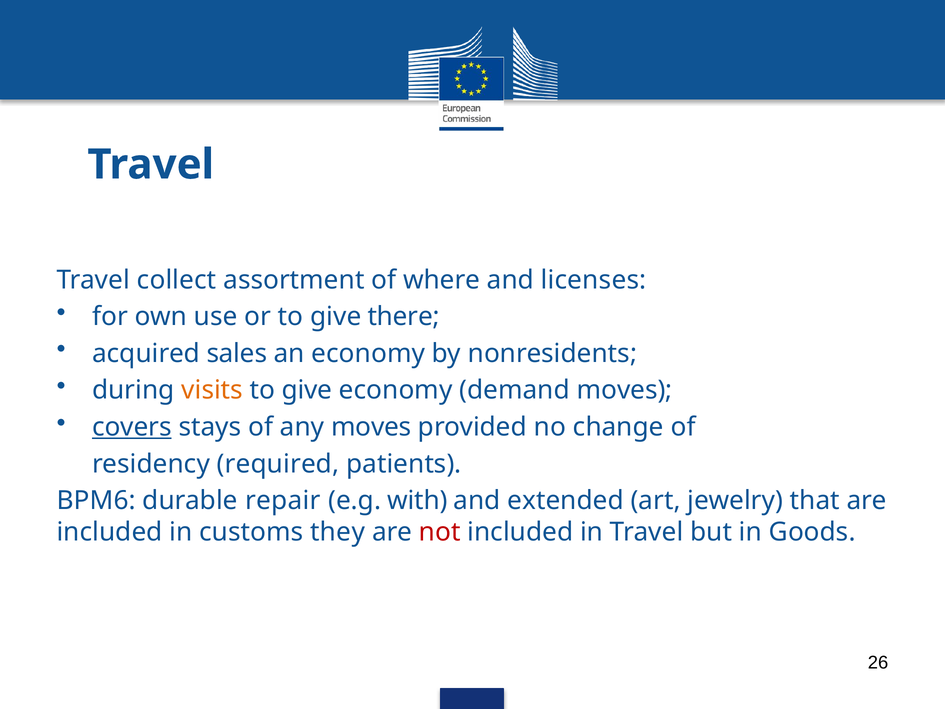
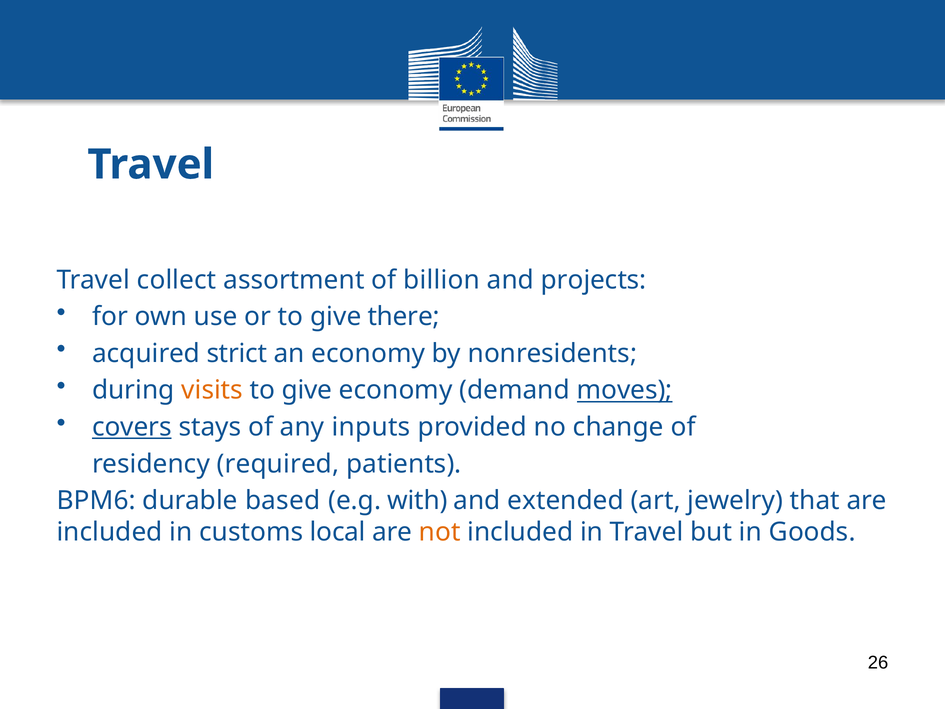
where: where -> billion
licenses: licenses -> projects
sales: sales -> strict
moves at (625, 390) underline: none -> present
any moves: moves -> inputs
repair: repair -> based
they: they -> local
not colour: red -> orange
